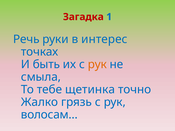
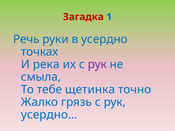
интерес: интерес -> усердно
быть: быть -> река
рук at (97, 65) colour: orange -> purple
волосам…: волосам… -> усердно…
